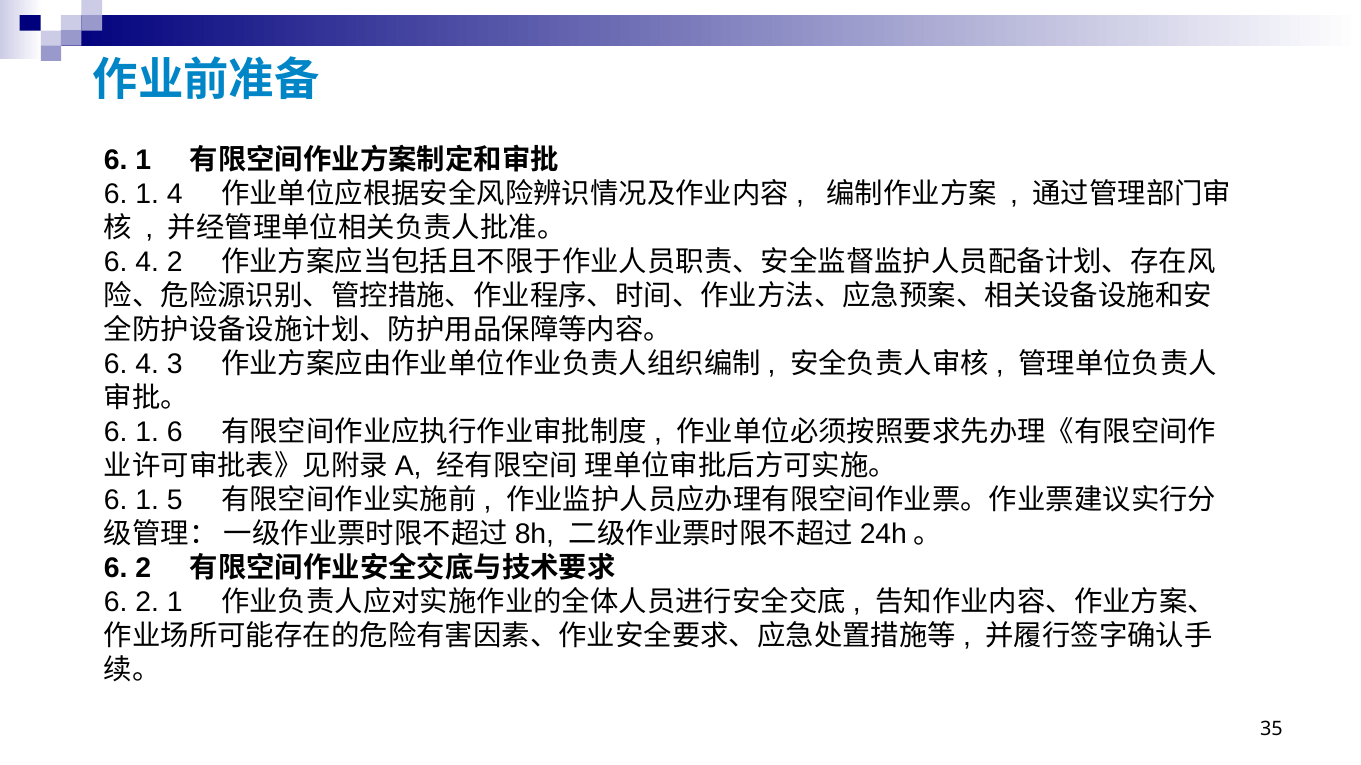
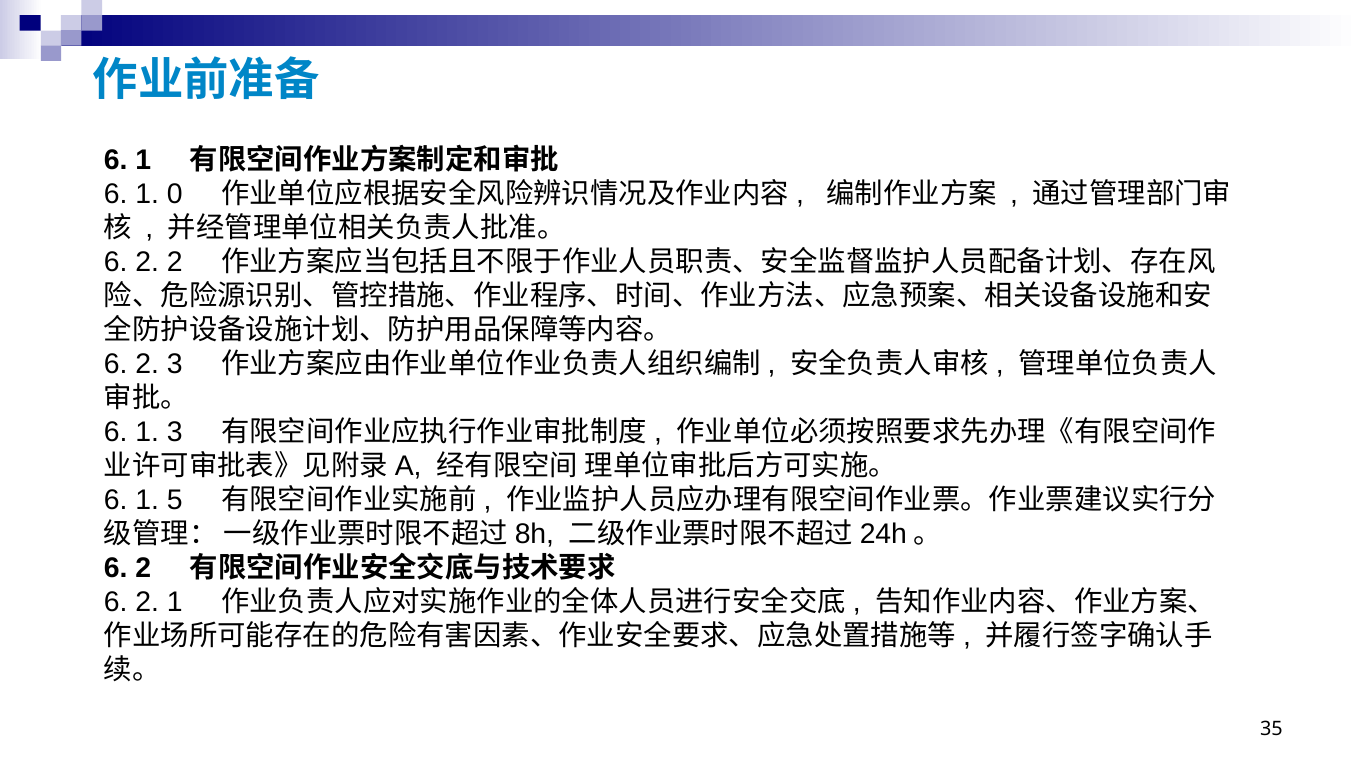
1 4: 4 -> 0
4 at (147, 262): 4 -> 2
4 at (147, 364): 4 -> 2
1 6: 6 -> 3
